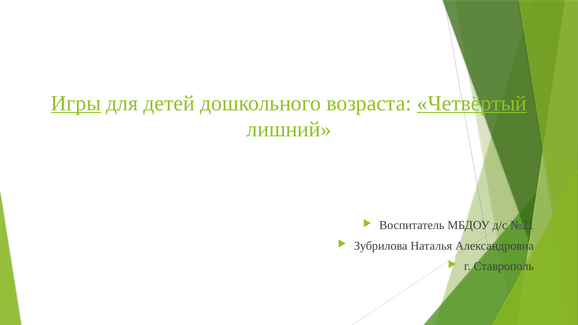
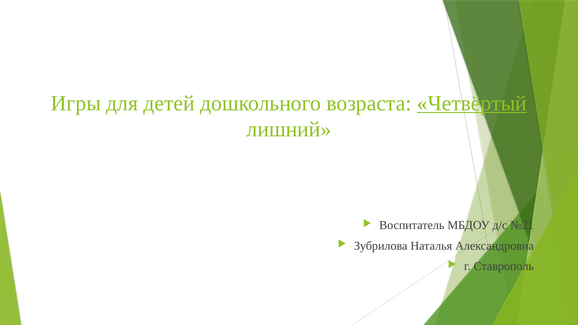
Игры underline: present -> none
